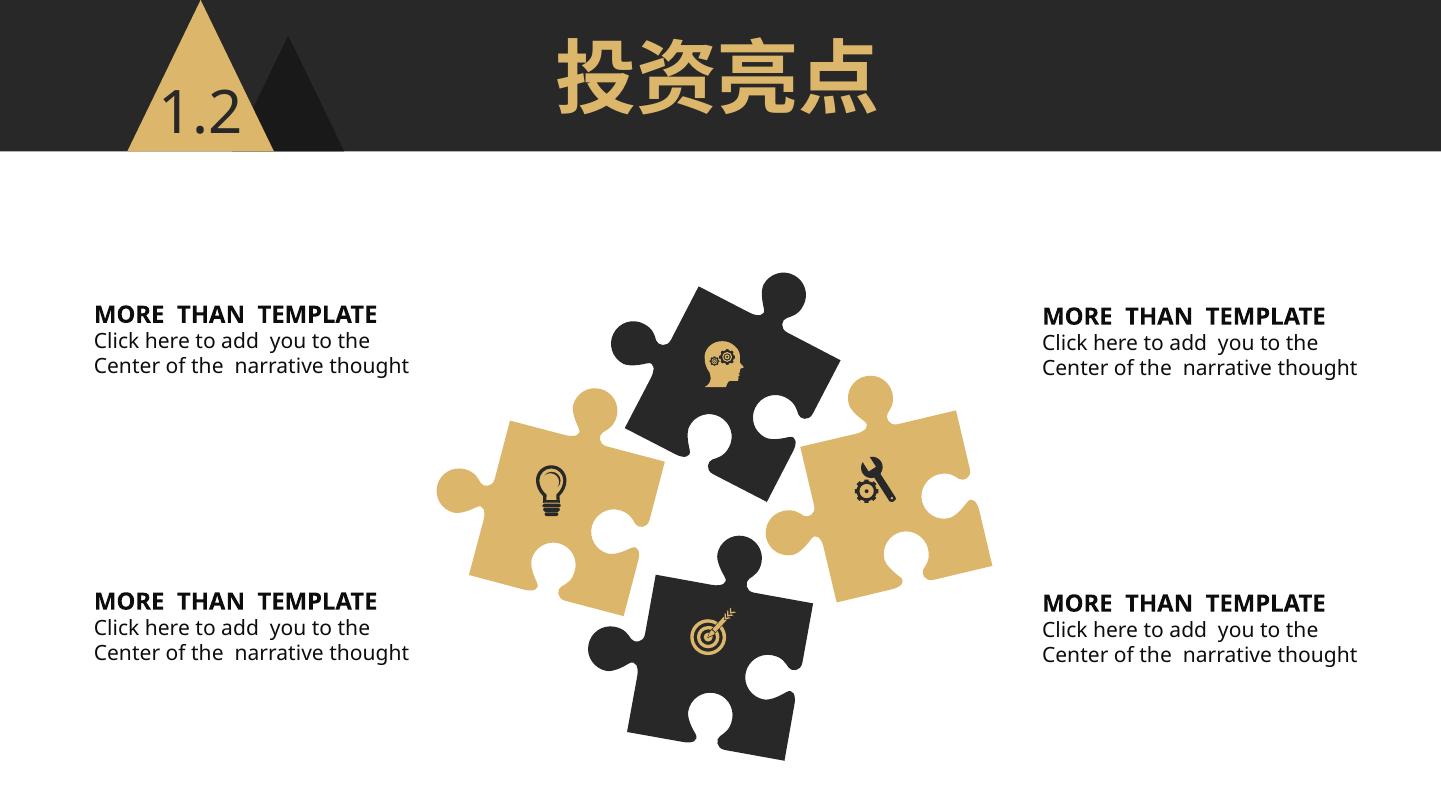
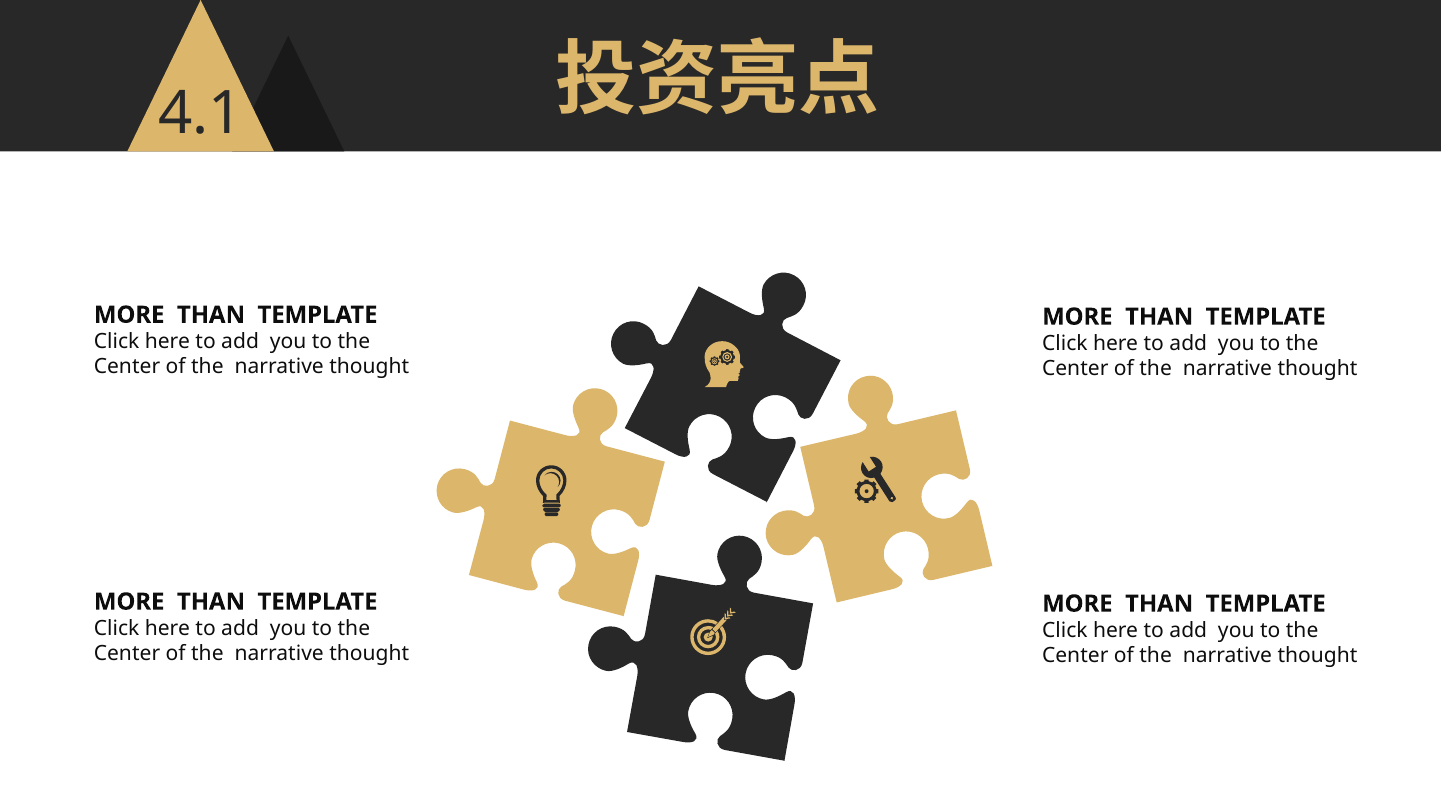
1.2: 1.2 -> 4.1
